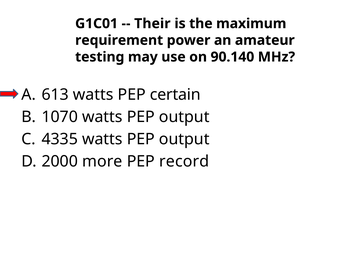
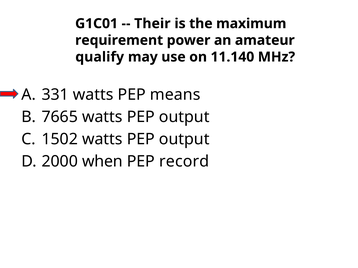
testing: testing -> qualify
90.140: 90.140 -> 11.140
613: 613 -> 331
certain: certain -> means
1070: 1070 -> 7665
4335: 4335 -> 1502
more: more -> when
